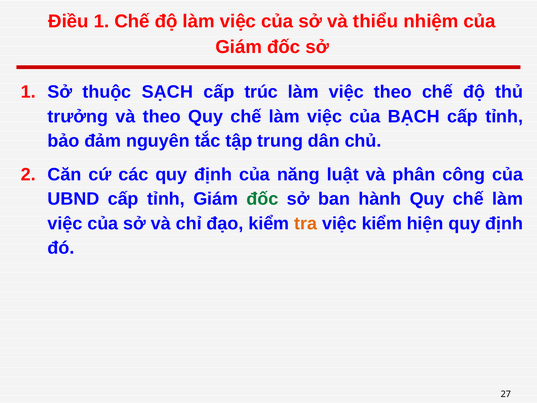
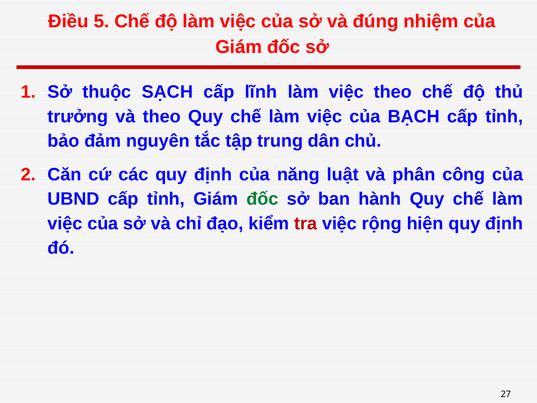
Điều 1: 1 -> 5
thiểu: thiểu -> đúng
trúc: trúc -> lĩnh
tra colour: orange -> red
việc kiểm: kiểm -> rộng
